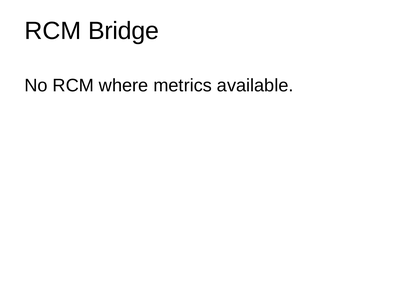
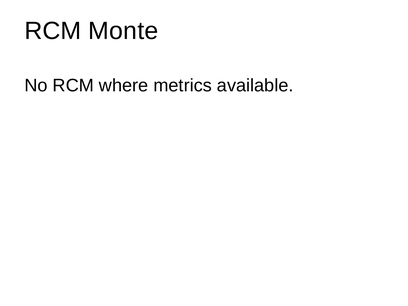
Bridge: Bridge -> Monte
